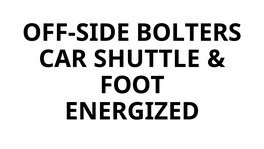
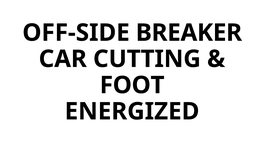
BOLTERS: BOLTERS -> BREAKER
SHUTTLE: SHUTTLE -> CUTTING
